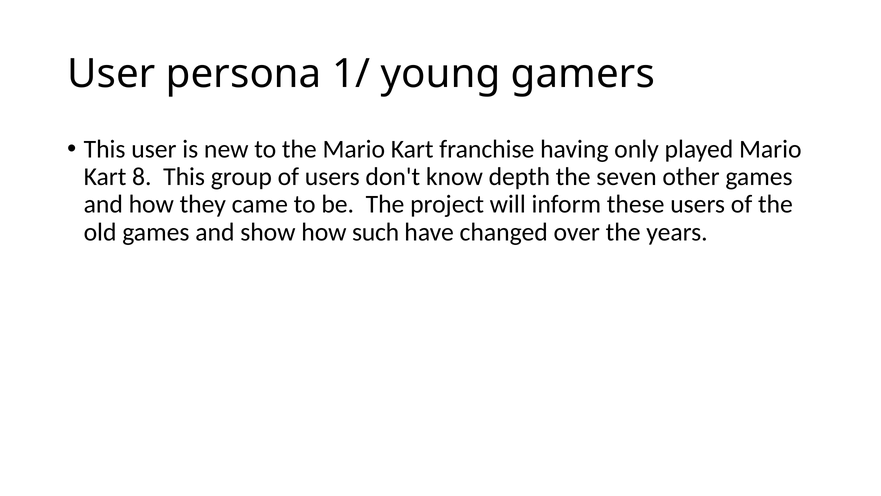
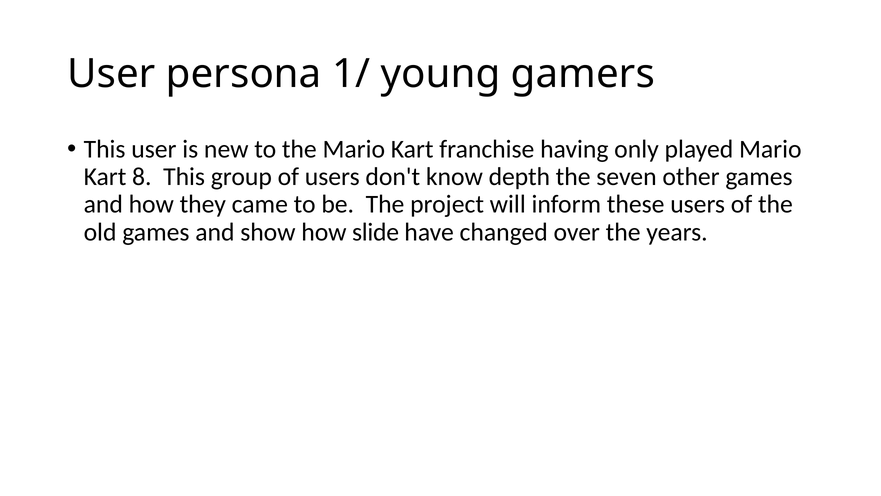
such: such -> slide
